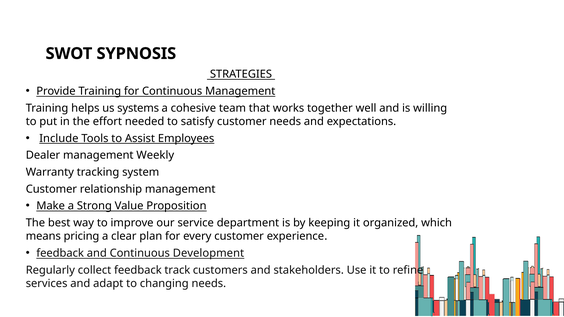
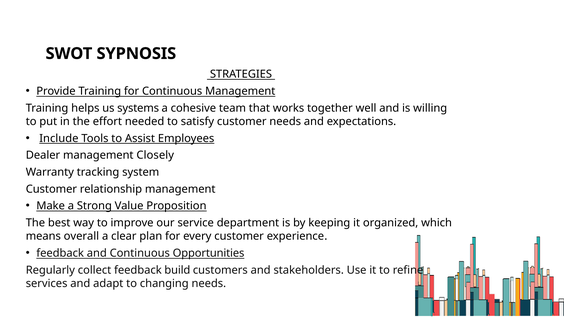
Weekly: Weekly -> Closely
pricing: pricing -> overall
Development: Development -> Opportunities
track: track -> build
